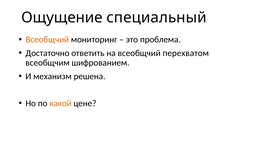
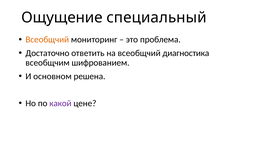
перехватом: перехватом -> диагностика
механизм: механизм -> основном
какой colour: orange -> purple
